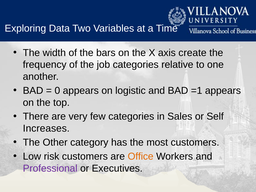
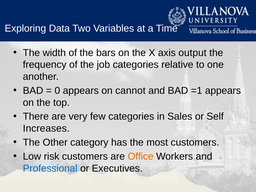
create: create -> output
logistic: logistic -> cannot
Professional colour: purple -> blue
